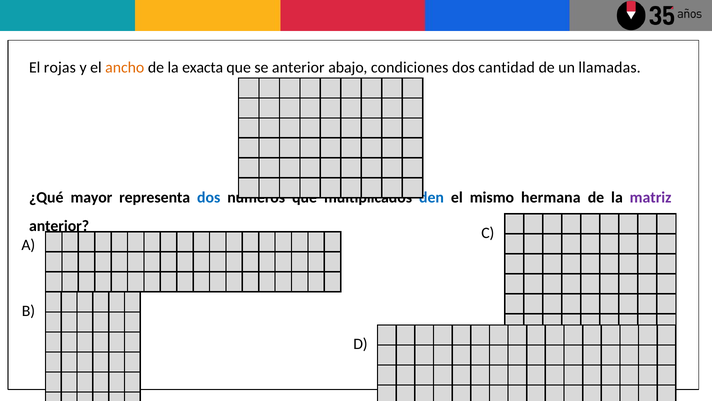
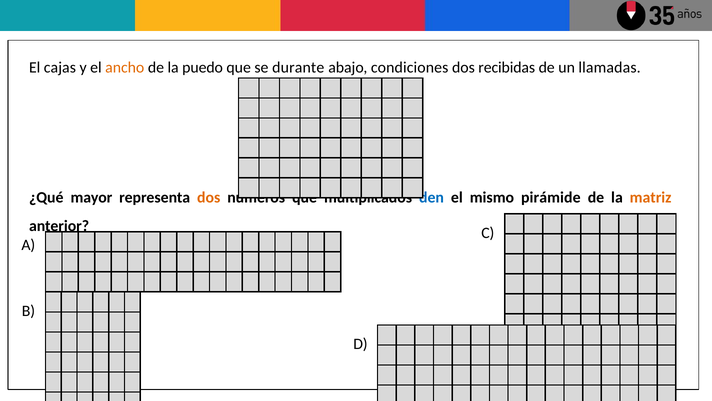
rojas: rojas -> cajas
exacta: exacta -> puedo
se anterior: anterior -> durante
cantidad: cantidad -> recibidas
dos at (209, 197) colour: blue -> orange
hermana: hermana -> pirámide
matriz colour: purple -> orange
